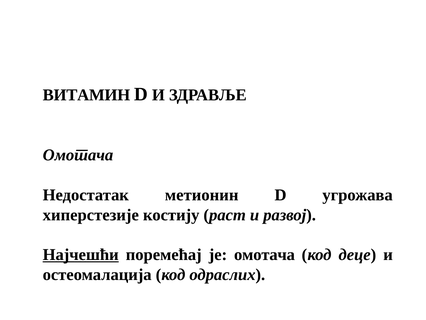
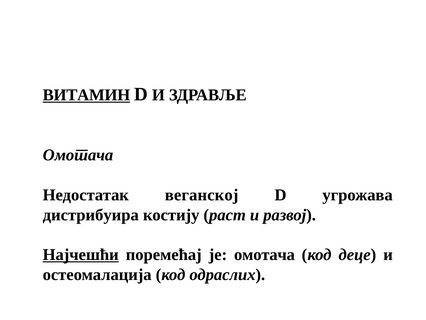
ВИТАМИН underline: none -> present
метионин: метионин -> веганској
хиперстезије: хиперстезије -> дистрибуира
